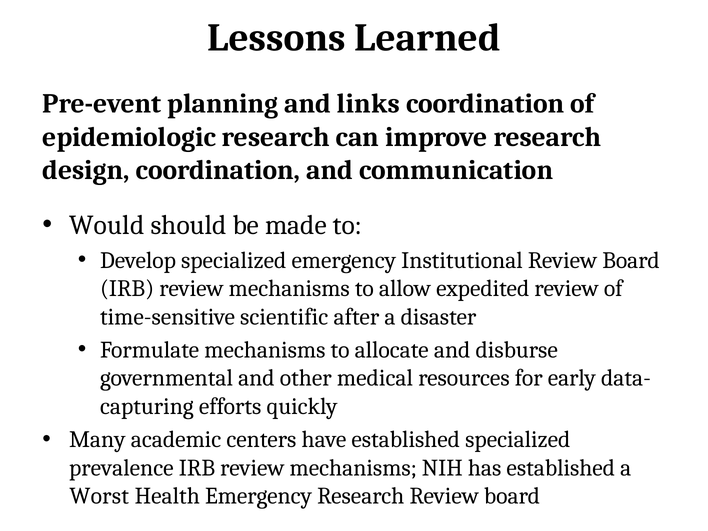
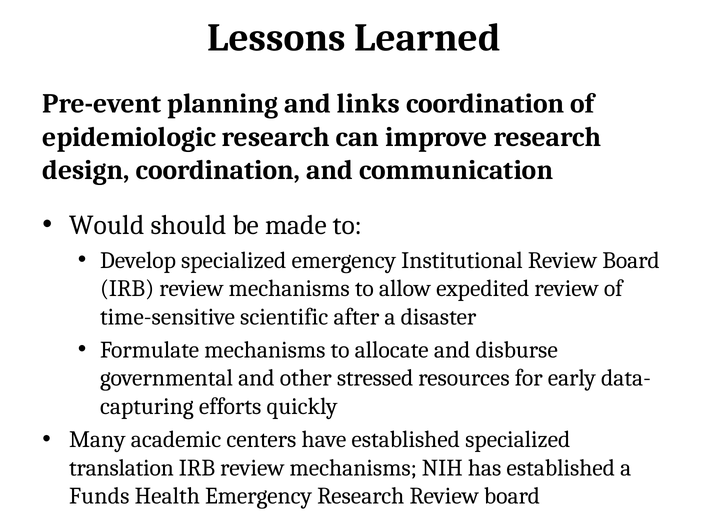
medical: medical -> stressed
prevalence: prevalence -> translation
Worst: Worst -> Funds
